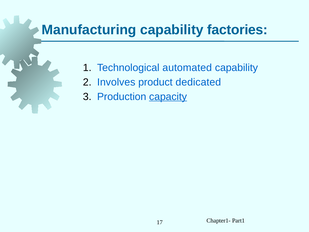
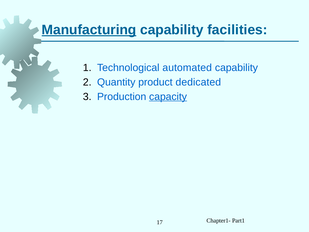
Manufacturing underline: none -> present
factories: factories -> facilities
Involves: Involves -> Quantity
